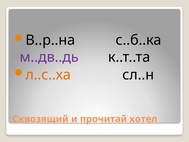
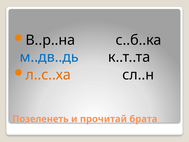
м..дв..дь colour: purple -> blue
Сквозящий: Сквозящий -> Позеленеть
хотел: хотел -> брата
